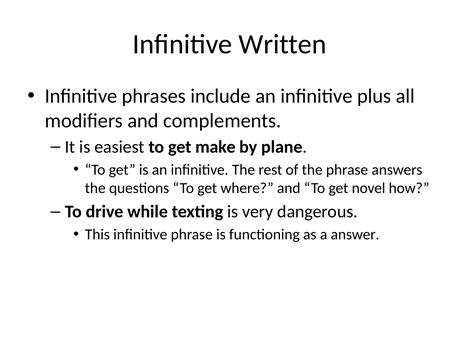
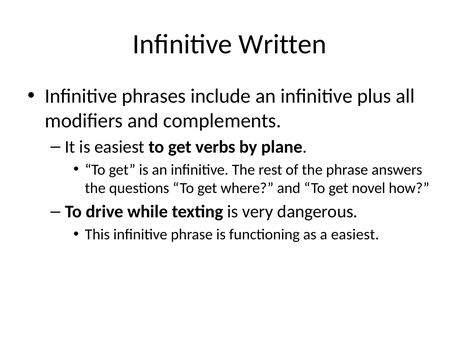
make: make -> verbs
a answer: answer -> easiest
